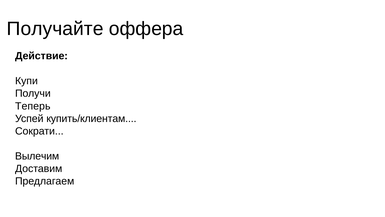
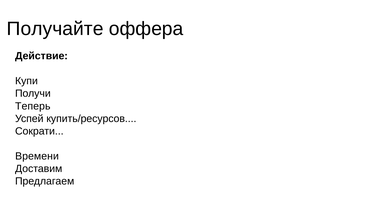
купить/клиентам: купить/клиентам -> купить/ресурсов
Вылечим: Вылечим -> Времени
